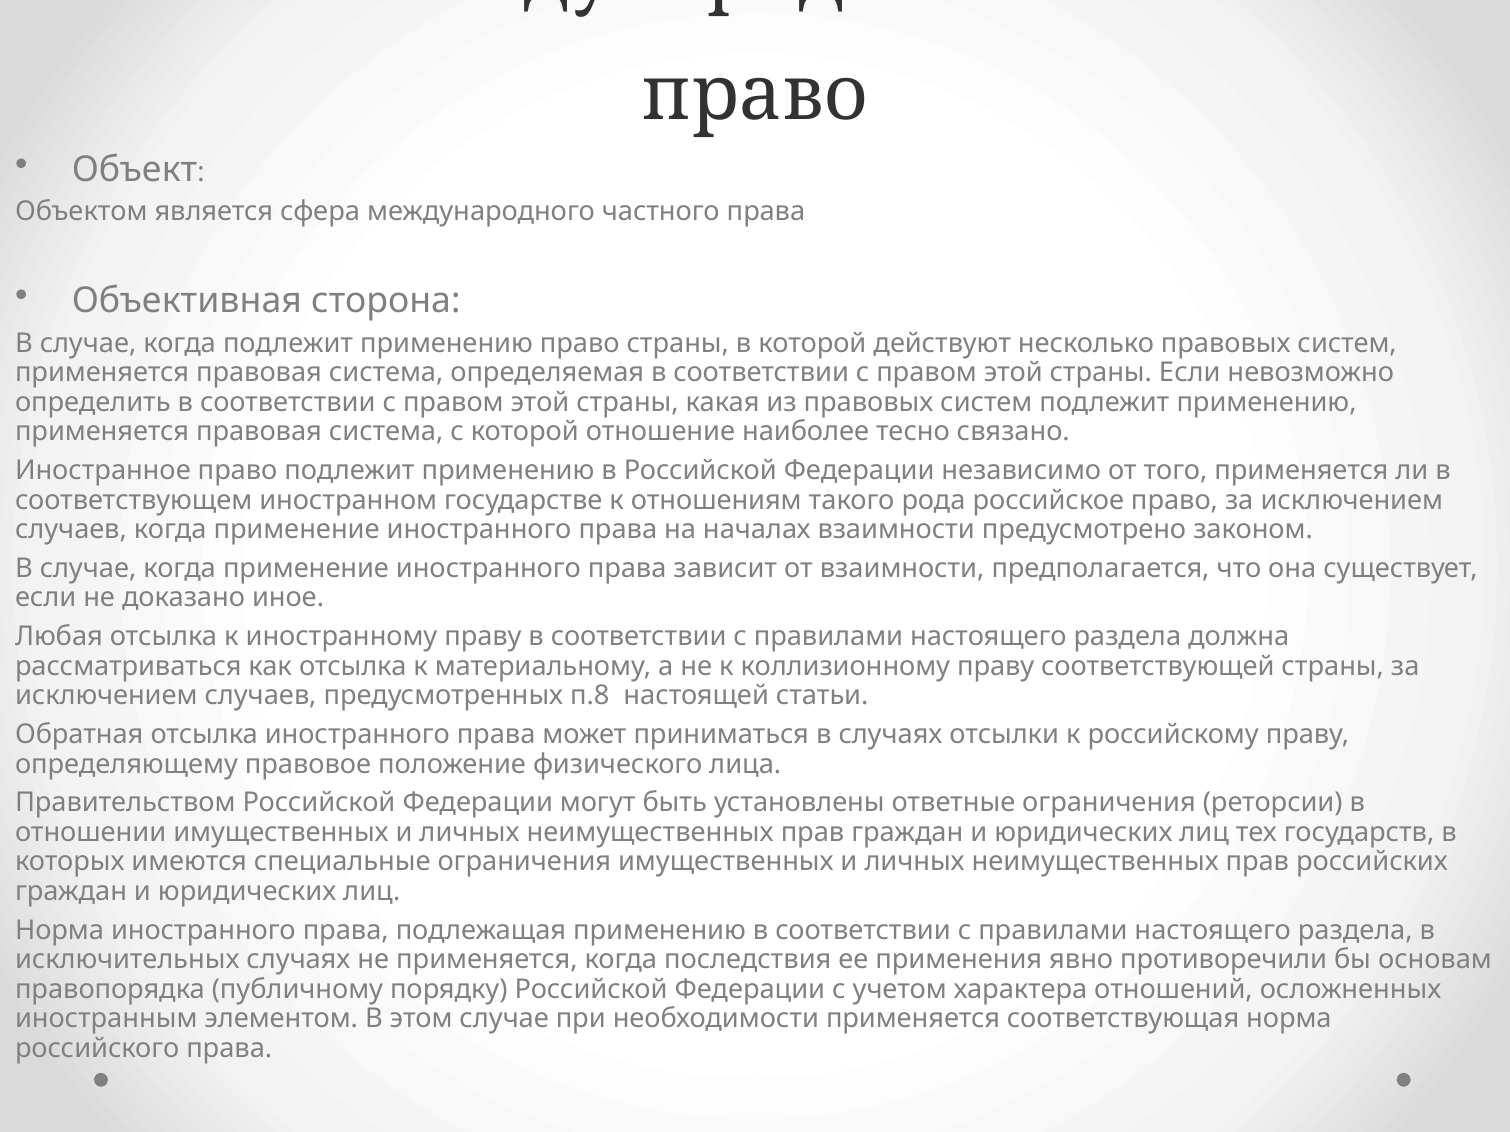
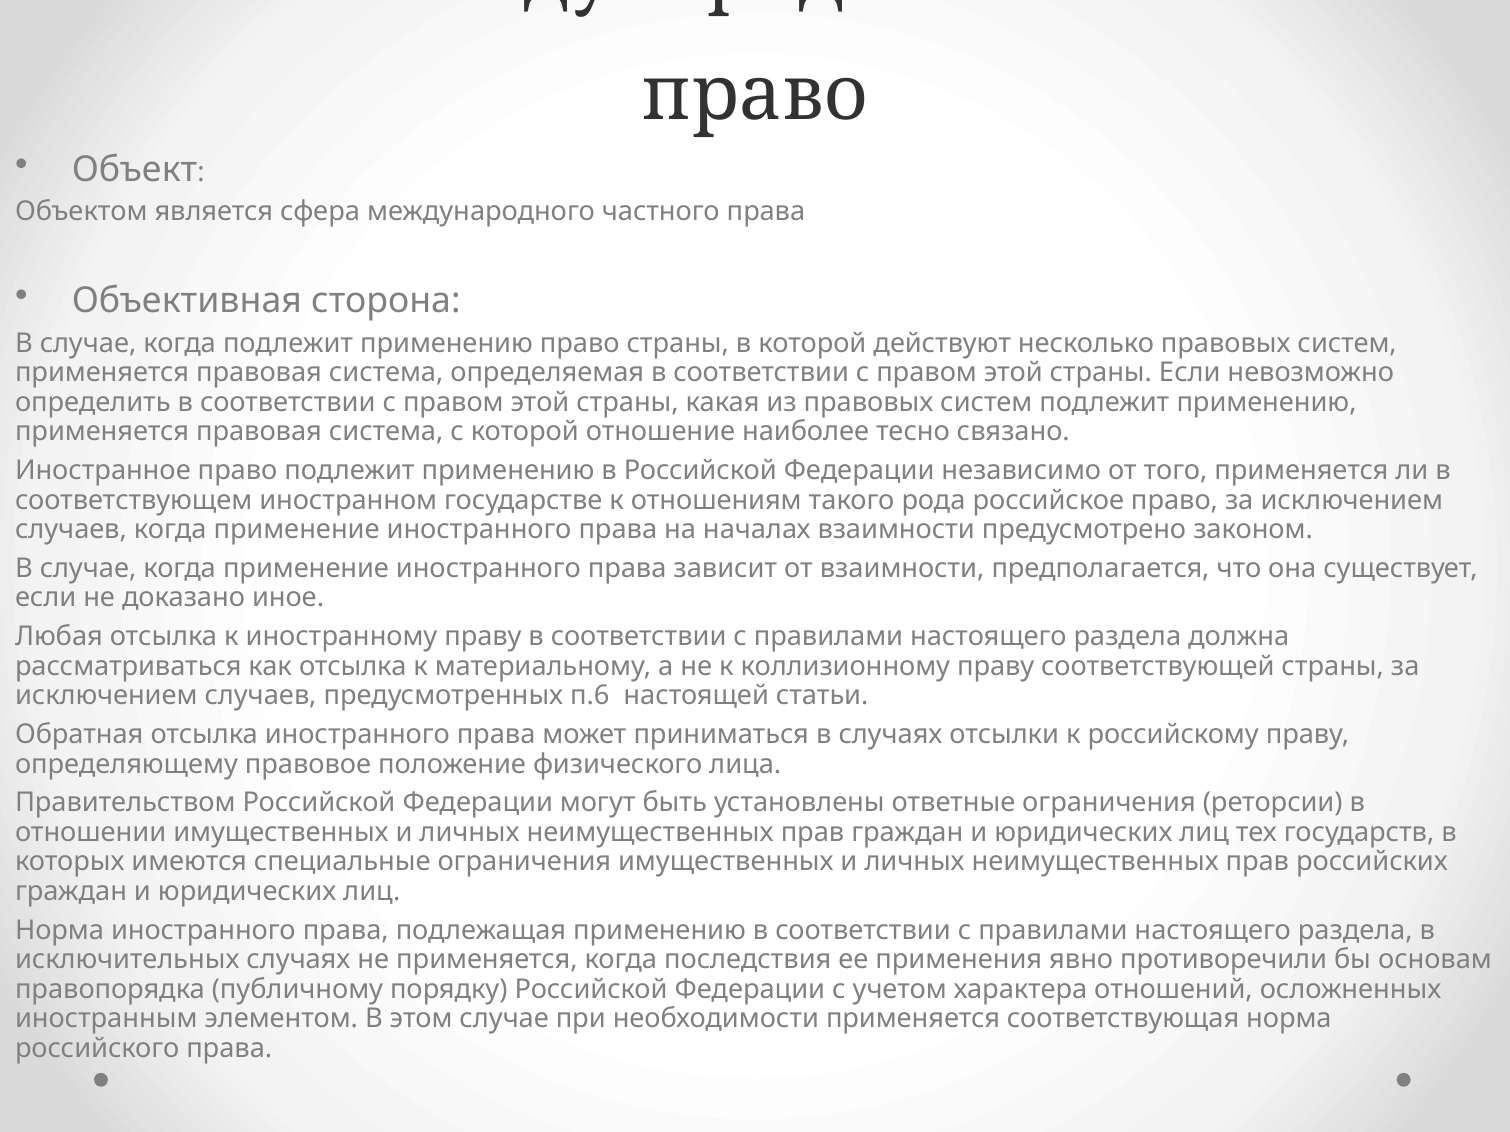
п.8: п.8 -> п.6
